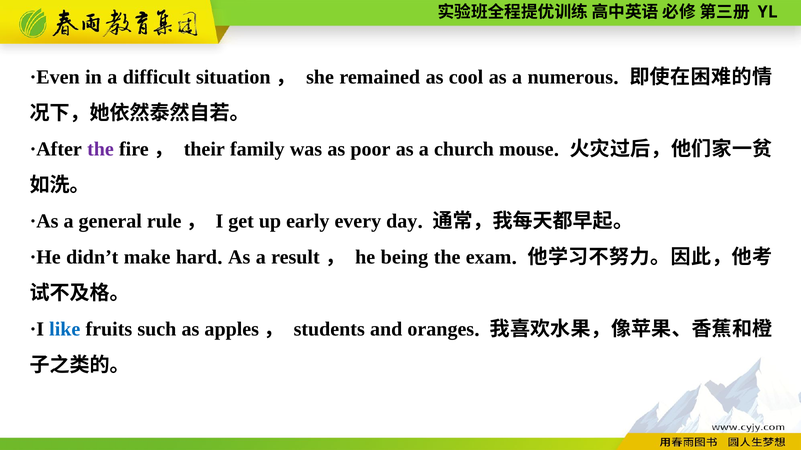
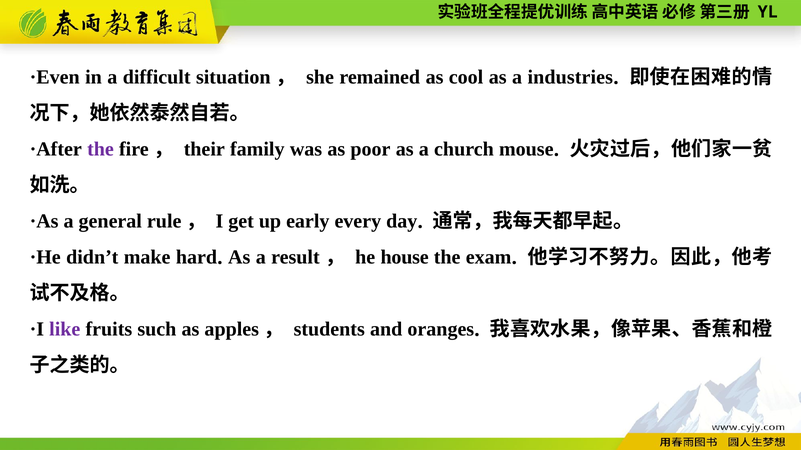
numerous: numerous -> industries
being: being -> house
like colour: blue -> purple
